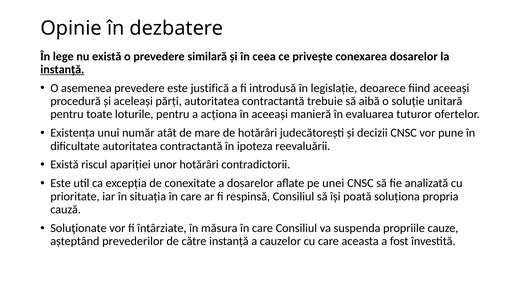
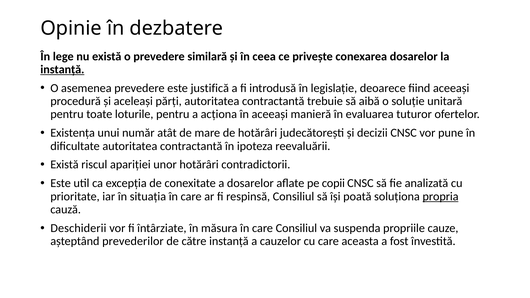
unei: unei -> copii
propria underline: none -> present
Soluţionate: Soluţionate -> Deschiderii
